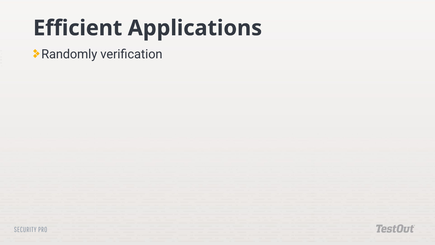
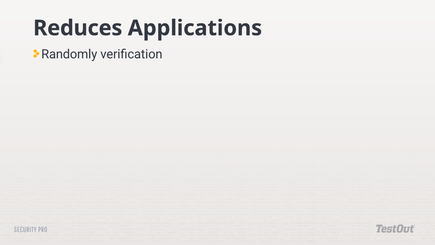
Efficient: Efficient -> Reduces
